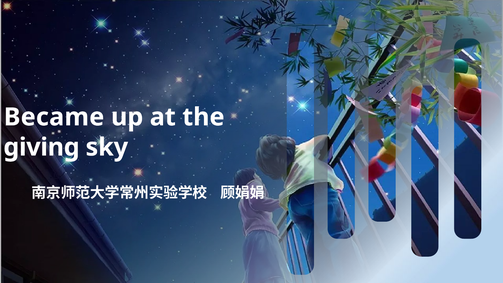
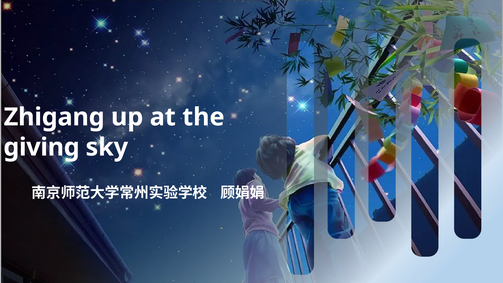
Became: Became -> Zhigang
